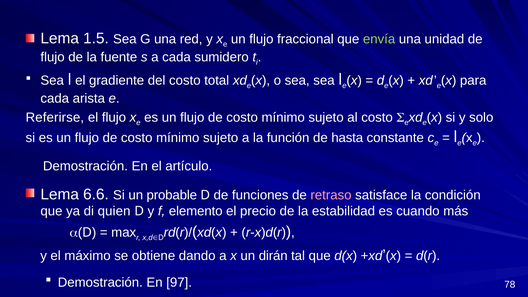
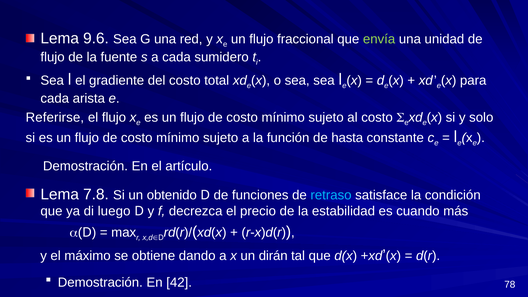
1.5: 1.5 -> 9.6
6.6: 6.6 -> 7.8
probable: probable -> obtenido
retraso colour: pink -> light blue
quien: quien -> luego
elemento: elemento -> decrezca
97: 97 -> 42
